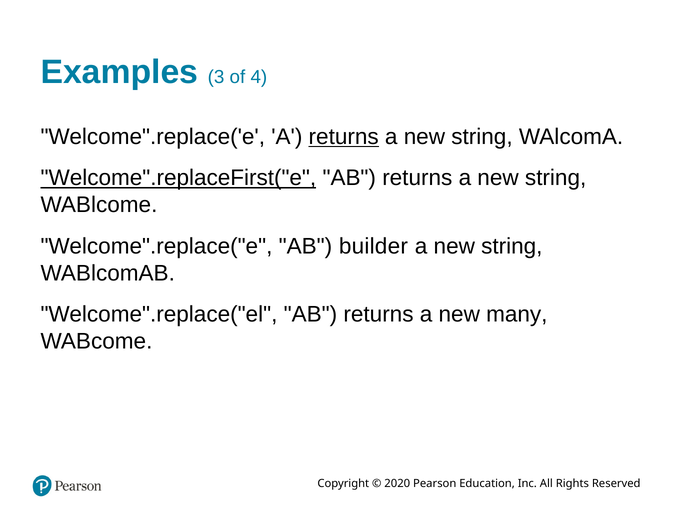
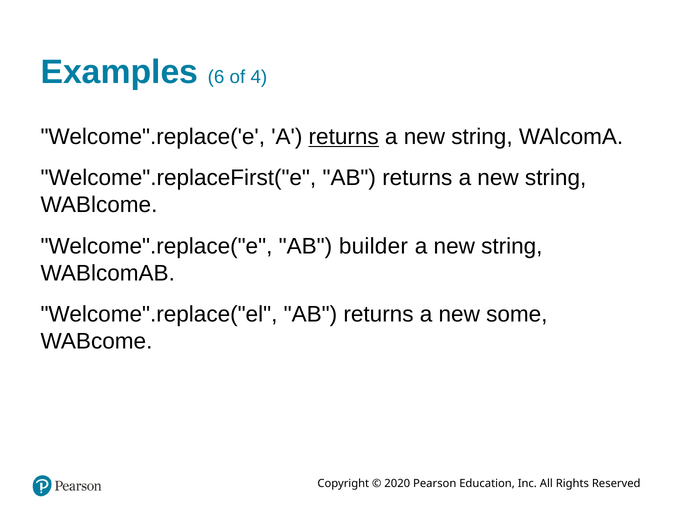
3: 3 -> 6
Welcome".replaceFirst("e underline: present -> none
many: many -> some
